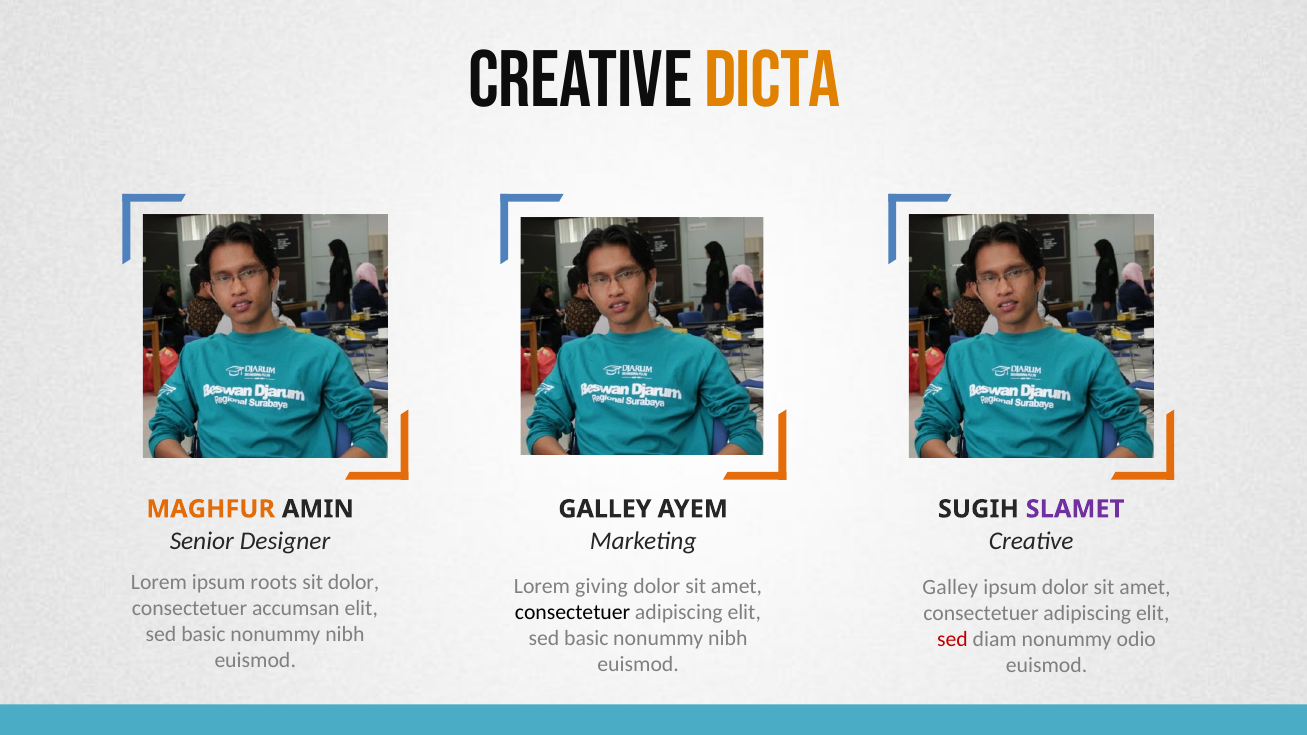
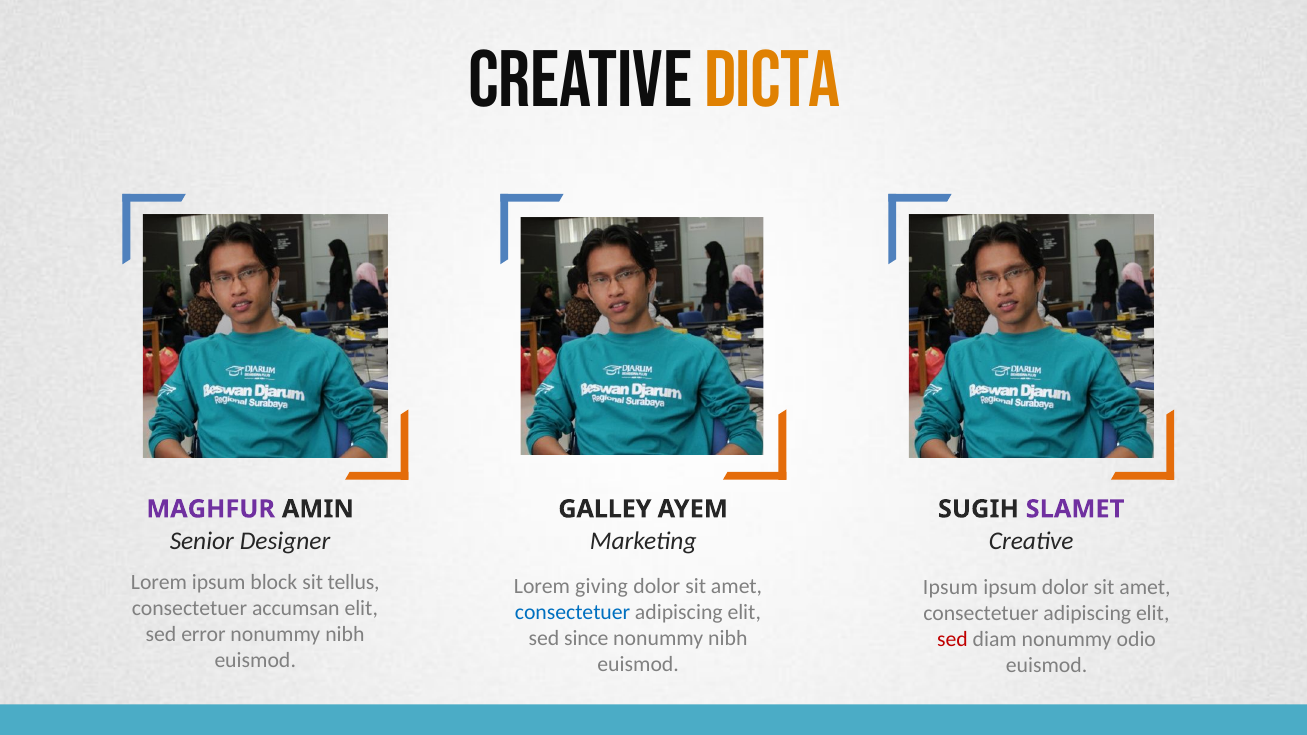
MAGHFUR colour: orange -> purple
roots: roots -> block
sit dolor: dolor -> tellus
Galley at (950, 587): Galley -> Ipsum
consectetuer at (573, 612) colour: black -> blue
basic at (203, 635): basic -> error
basic at (586, 638): basic -> since
